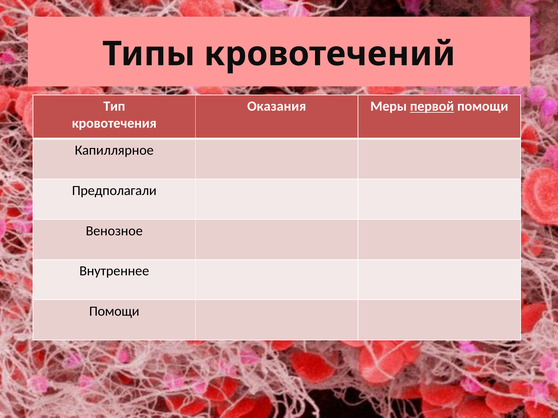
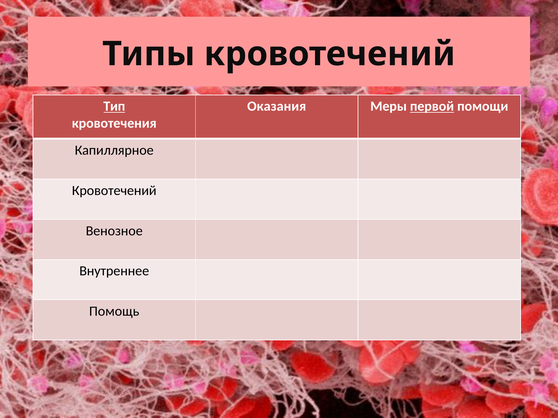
Тип underline: none -> present
Предполагали at (114, 191): Предполагали -> Кровотечений
Помощи at (114, 312): Помощи -> Помощь
